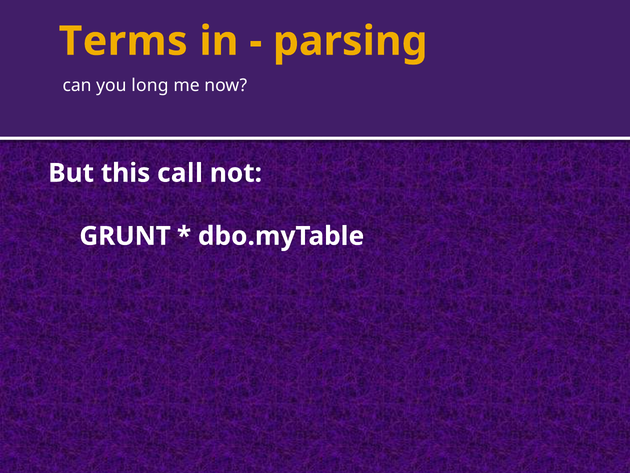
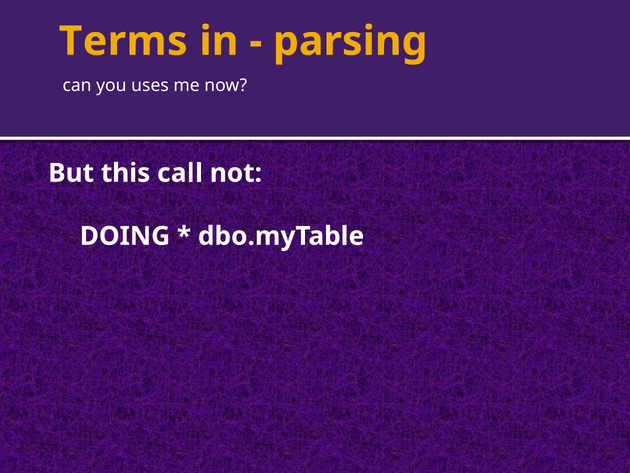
long: long -> uses
GRUNT: GRUNT -> DOING
